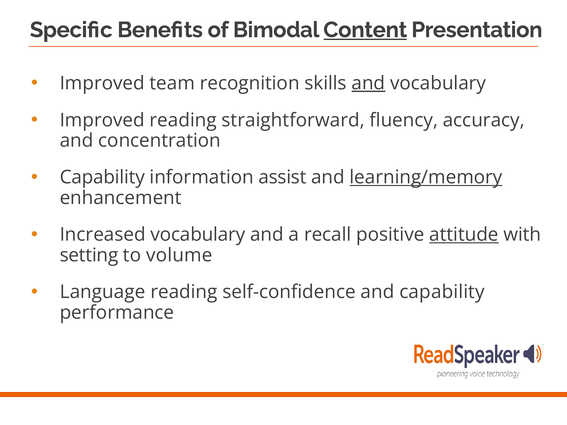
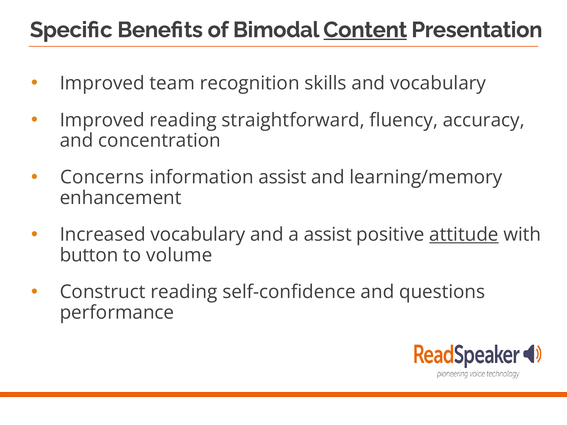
and at (368, 83) underline: present -> none
Capability at (102, 178): Capability -> Concerns
learning/memory underline: present -> none
a recall: recall -> assist
setting: setting -> button
Language: Language -> Construct
and capability: capability -> questions
